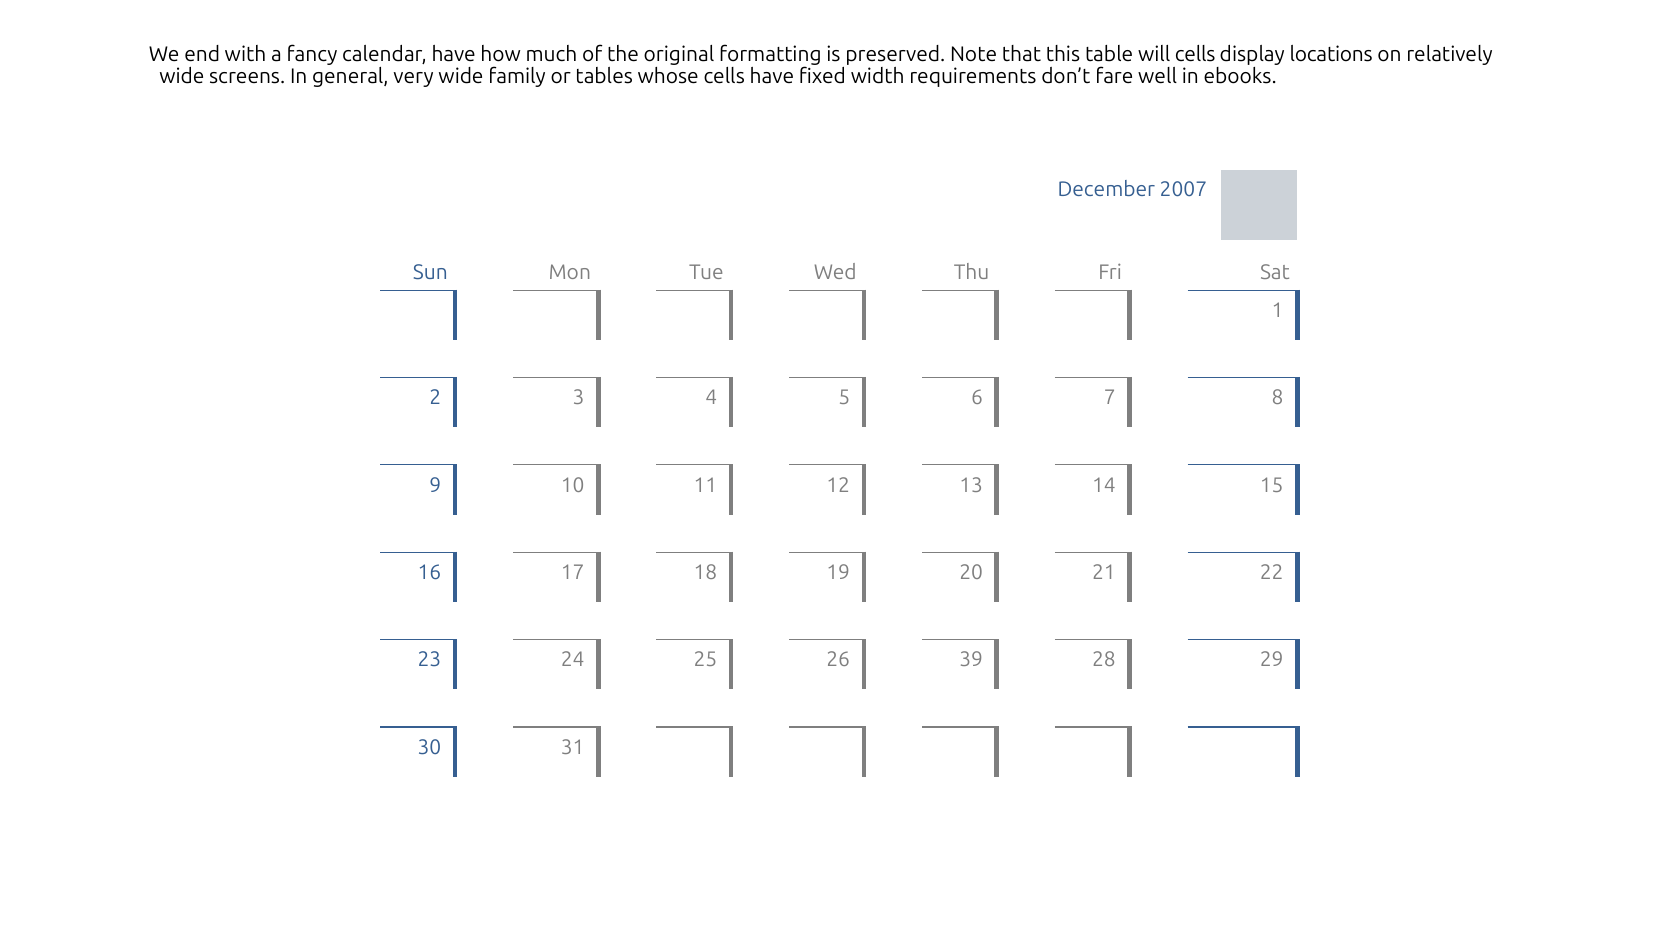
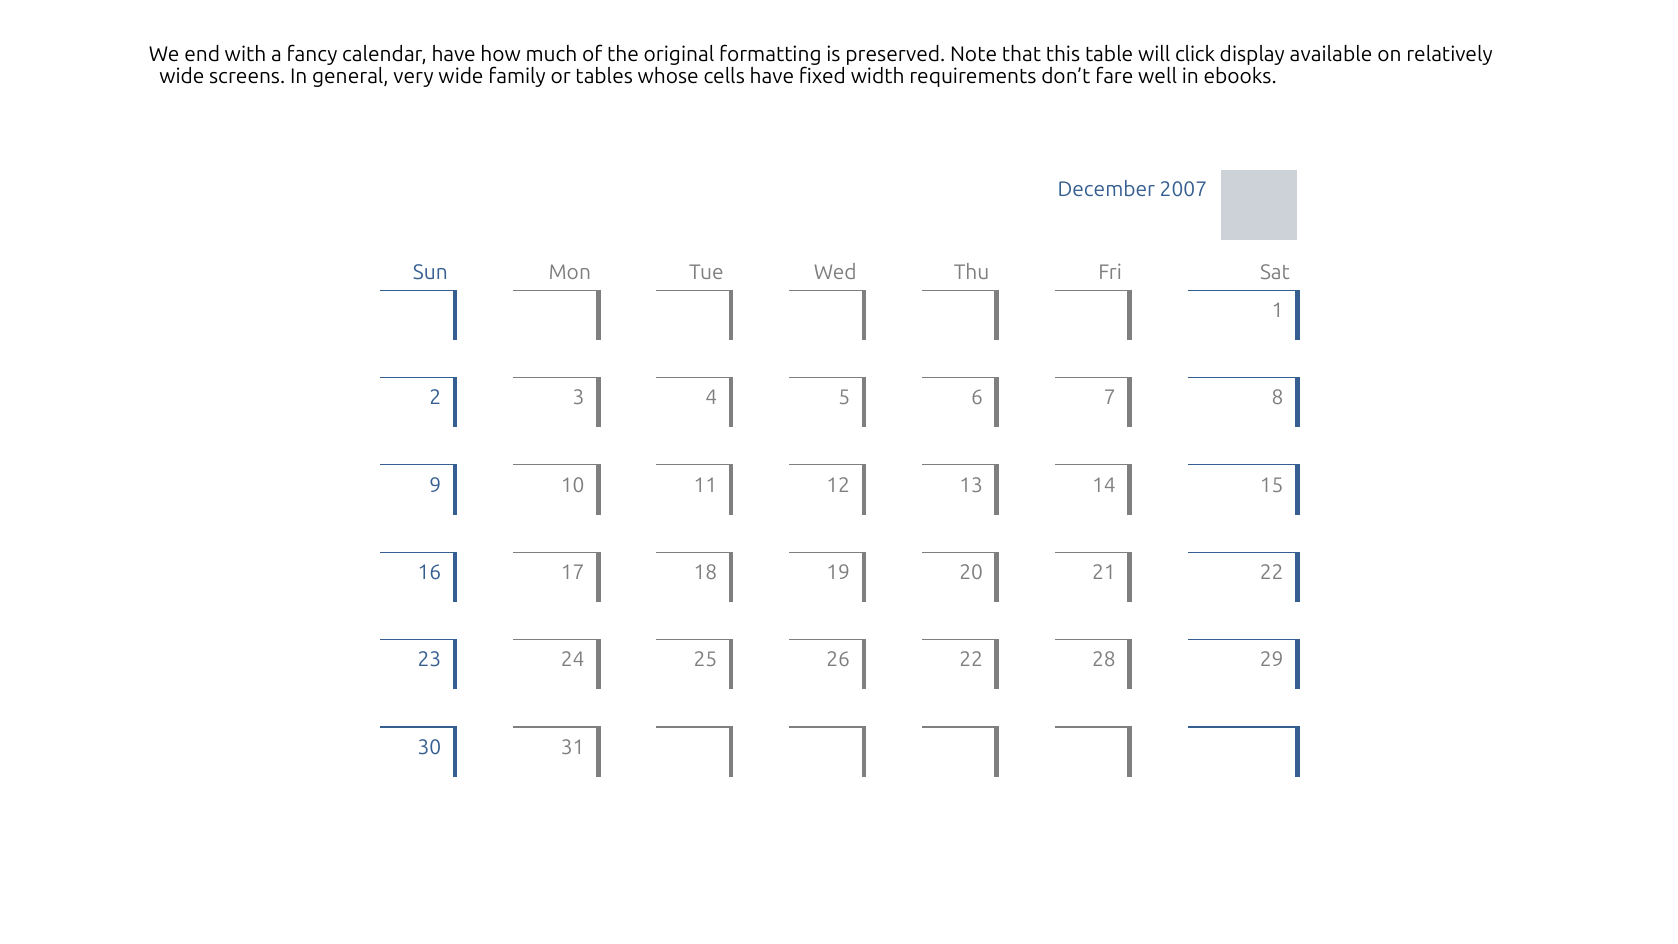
will cells: cells -> click
locations: locations -> available
26 39: 39 -> 22
